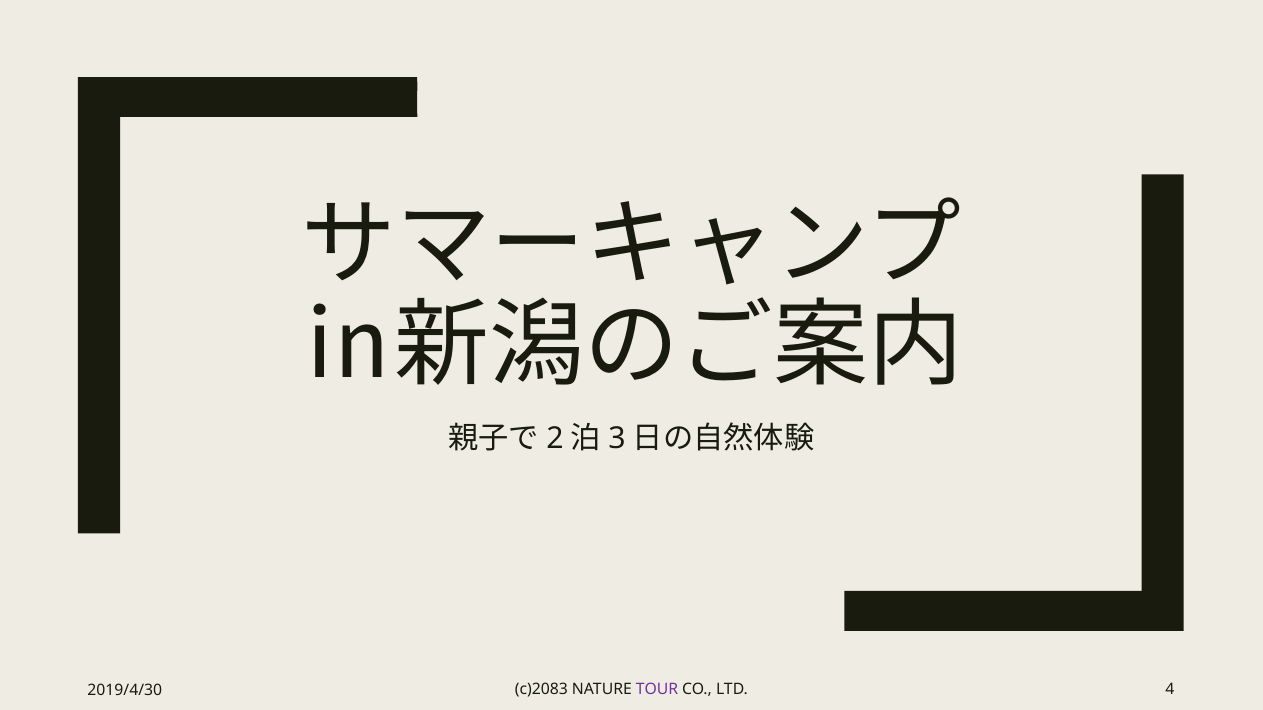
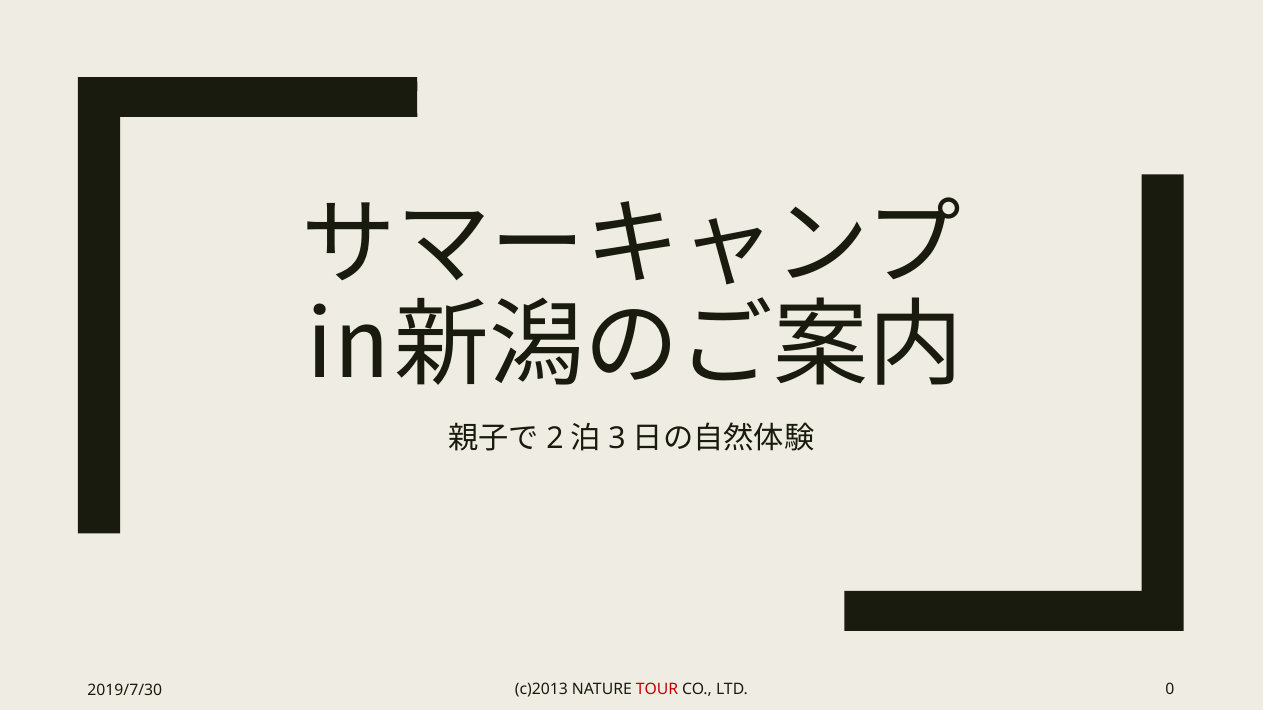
c)2083: c)2083 -> c)2013
TOUR colour: purple -> red
4: 4 -> 0
2019/4/30: 2019/4/30 -> 2019/7/30
